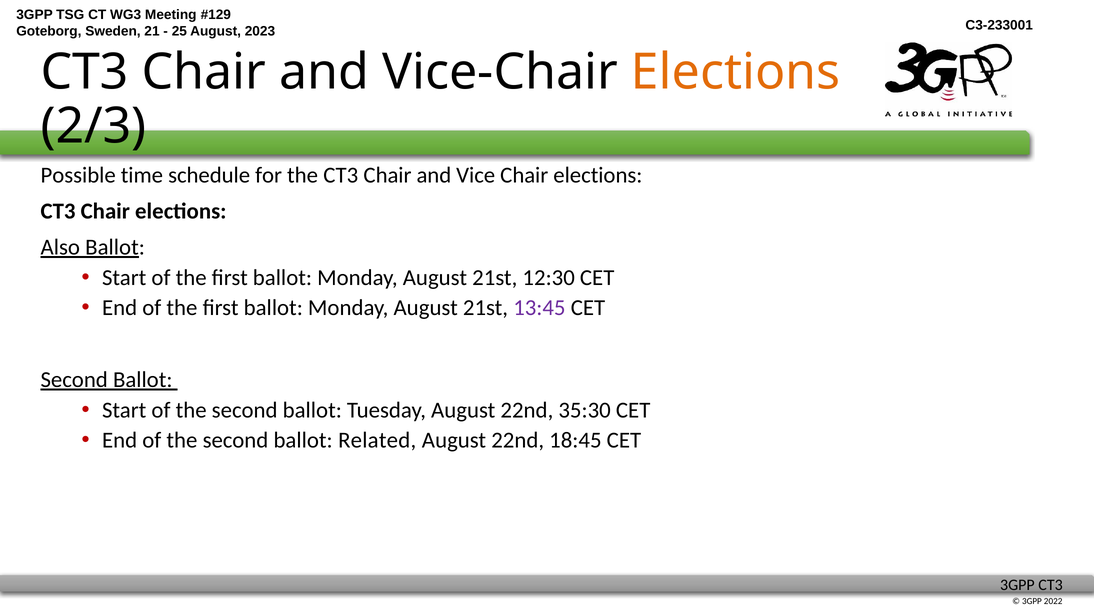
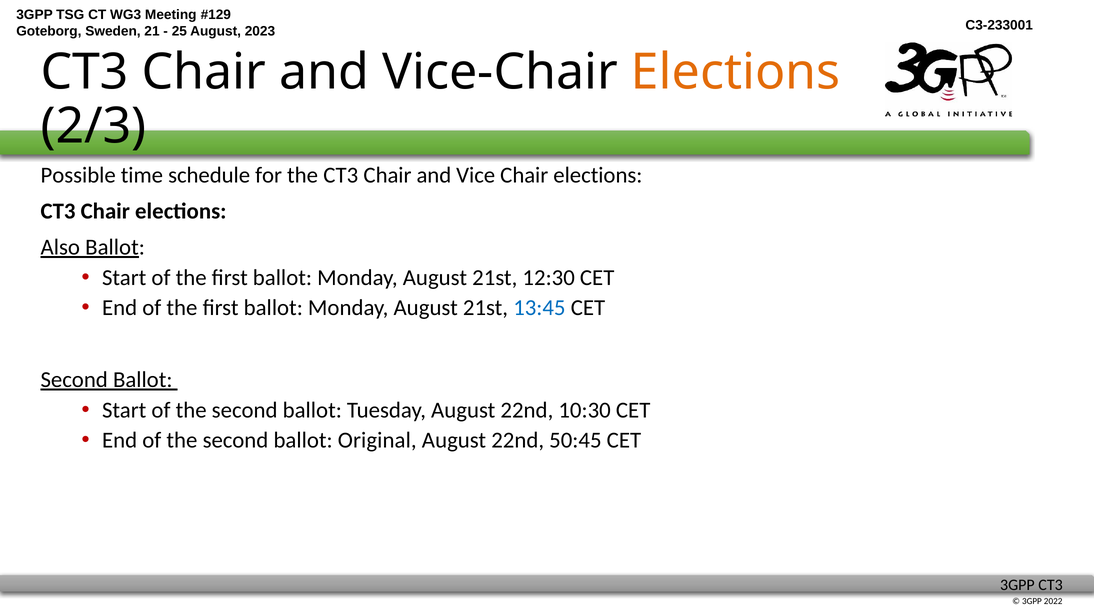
13:45 colour: purple -> blue
35:30: 35:30 -> 10:30
Related: Related -> Original
18:45: 18:45 -> 50:45
